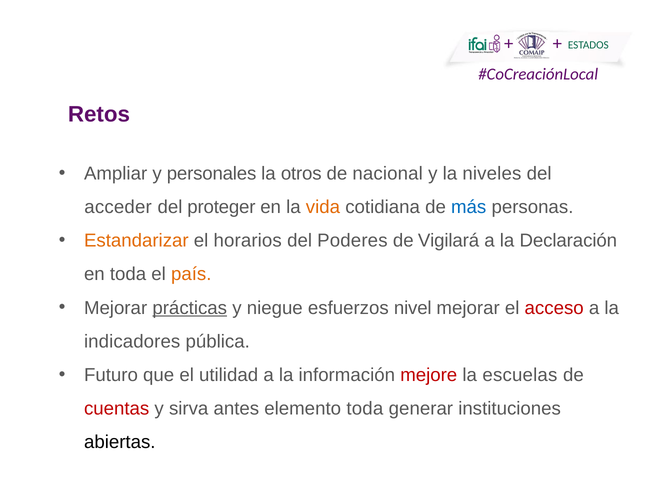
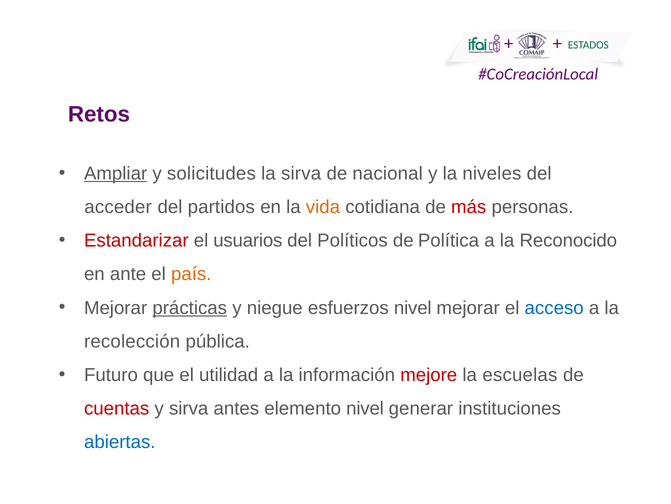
Ampliar underline: none -> present
personales: personales -> solicitudes
la otros: otros -> sirva
proteger: proteger -> partidos
más colour: blue -> red
Estandarizar colour: orange -> red
horarios: horarios -> usuarios
Poderes: Poderes -> Políticos
Vigilará: Vigilará -> Política
Declaración: Declaración -> Reconocido
en toda: toda -> ante
acceso colour: red -> blue
indicadores: indicadores -> recolección
elemento toda: toda -> nivel
abiertas colour: black -> blue
